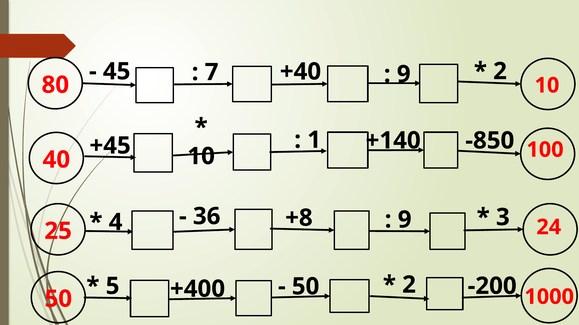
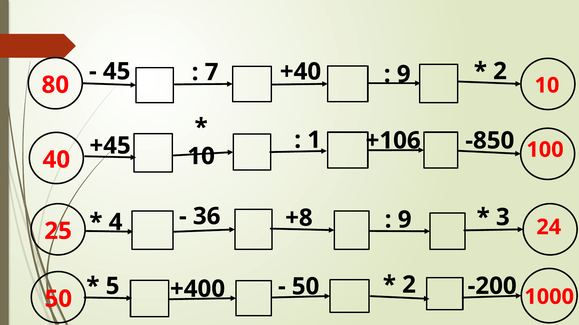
+140: +140 -> +106
